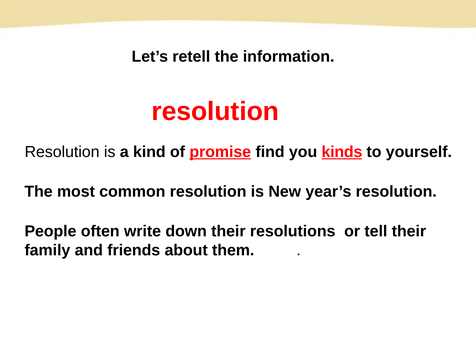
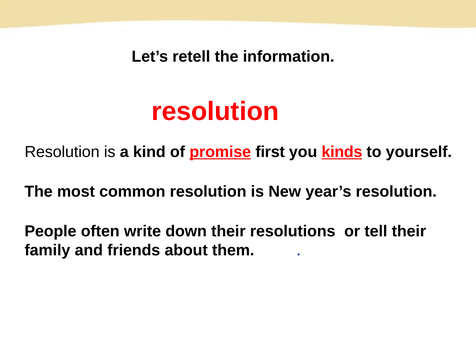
find: find -> first
